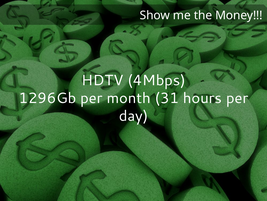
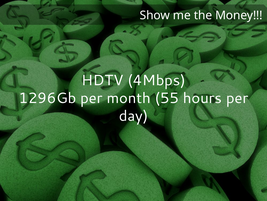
31: 31 -> 55
